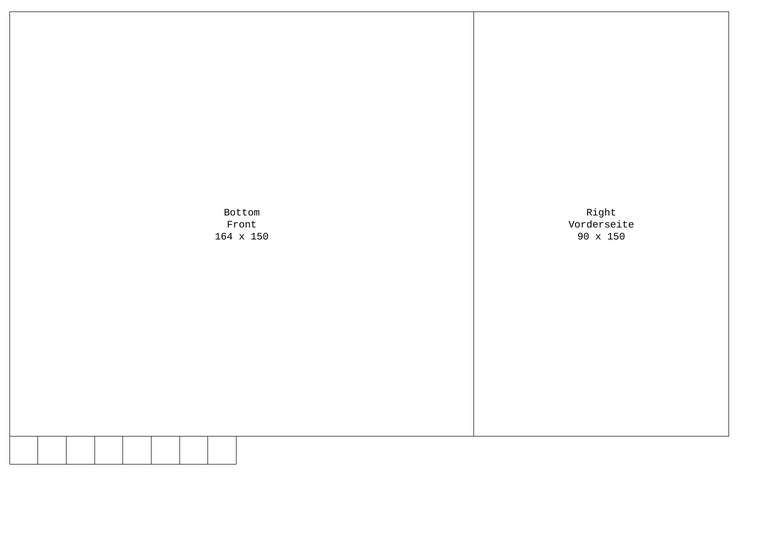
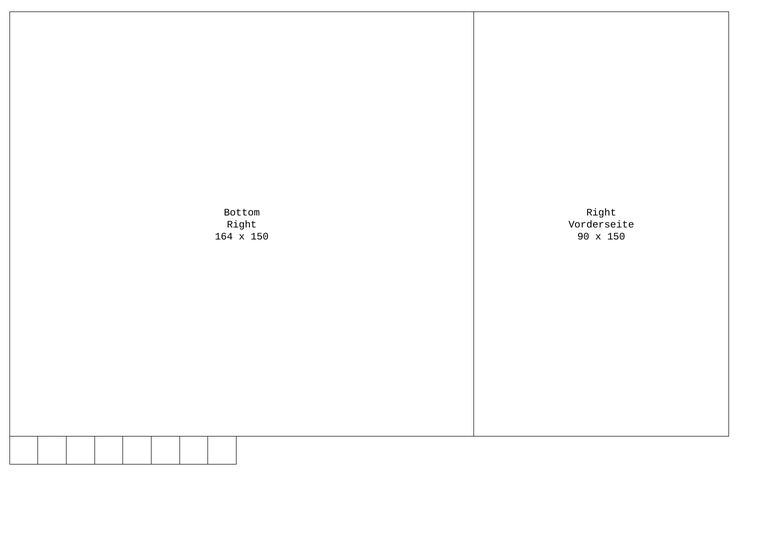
Front at (242, 225): Front -> Right
